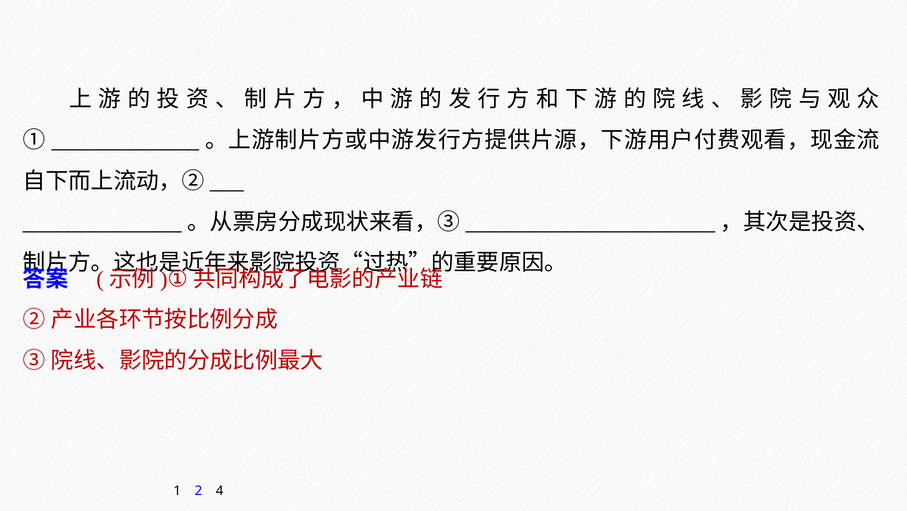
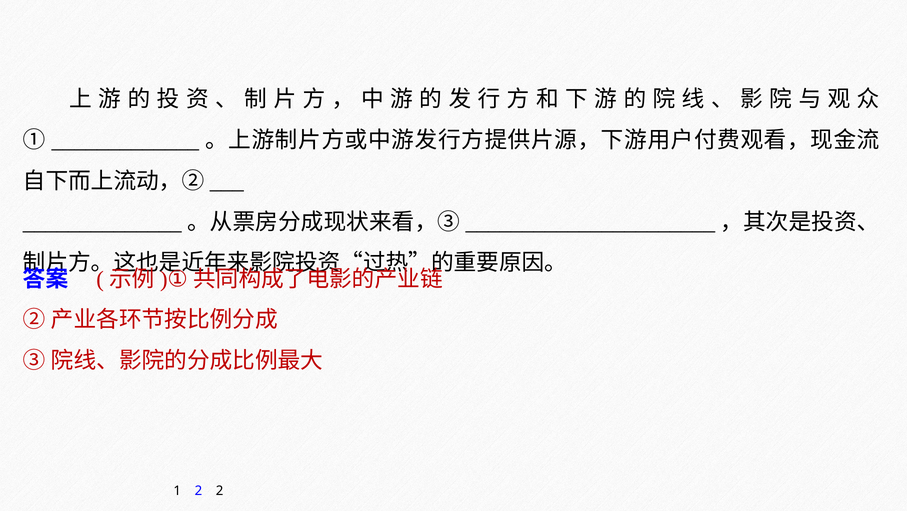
2 4: 4 -> 2
